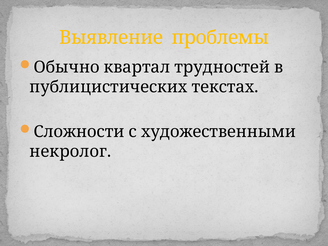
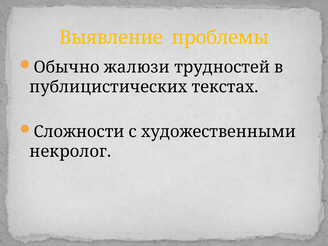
квартал: квартал -> жалюзи
